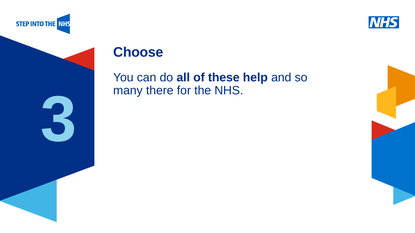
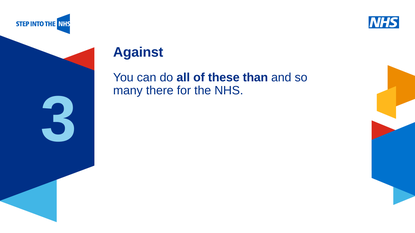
Choose: Choose -> Against
help: help -> than
